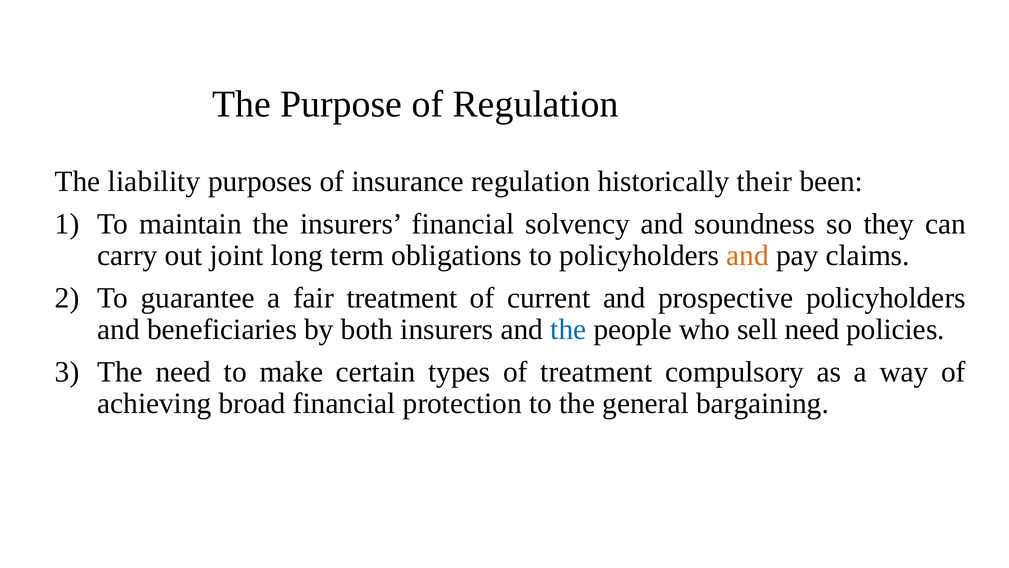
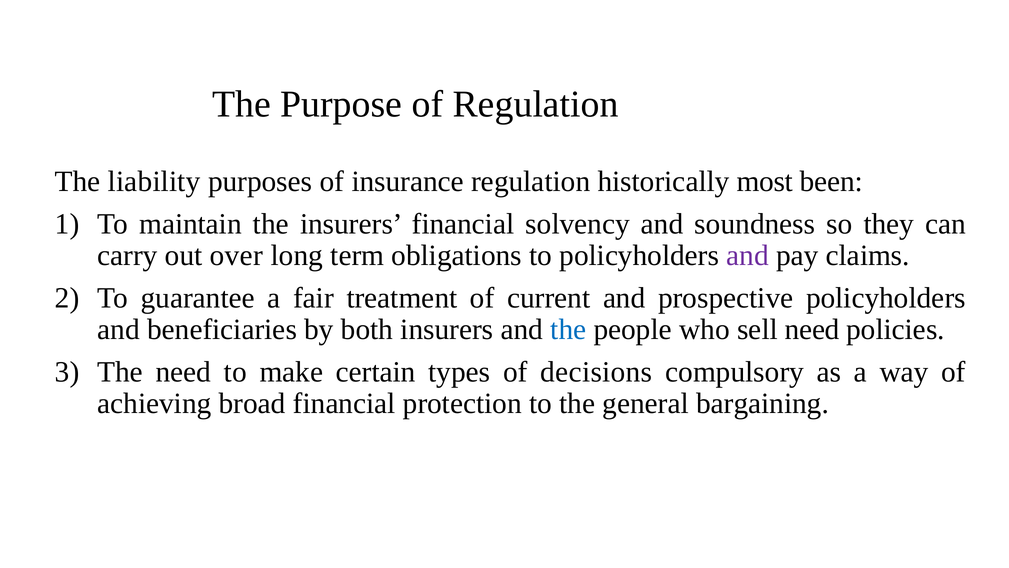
their: their -> most
joint: joint -> over
and at (748, 255) colour: orange -> purple
of treatment: treatment -> decisions
